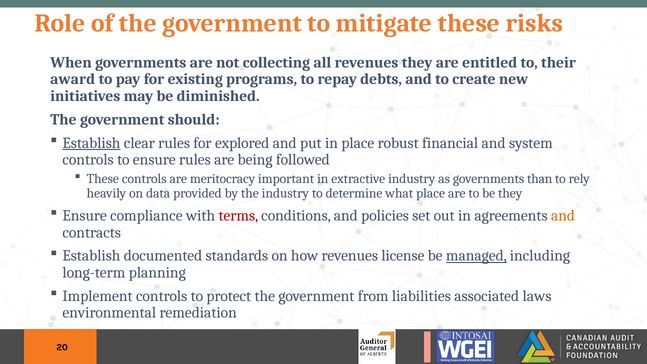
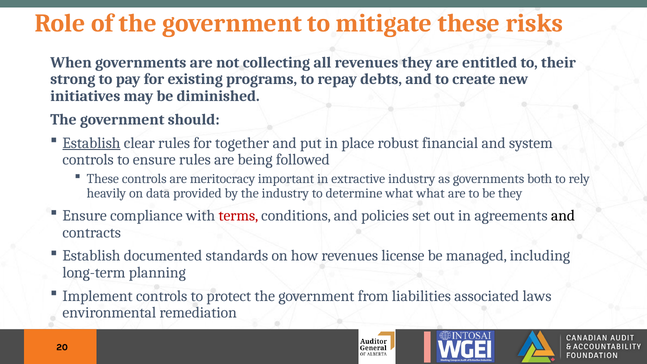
award: award -> strong
explored: explored -> together
than: than -> both
what place: place -> what
and at (563, 216) colour: orange -> black
managed underline: present -> none
